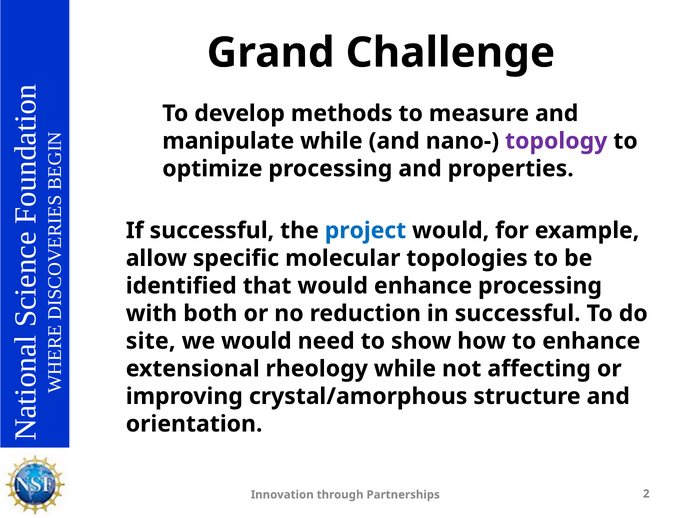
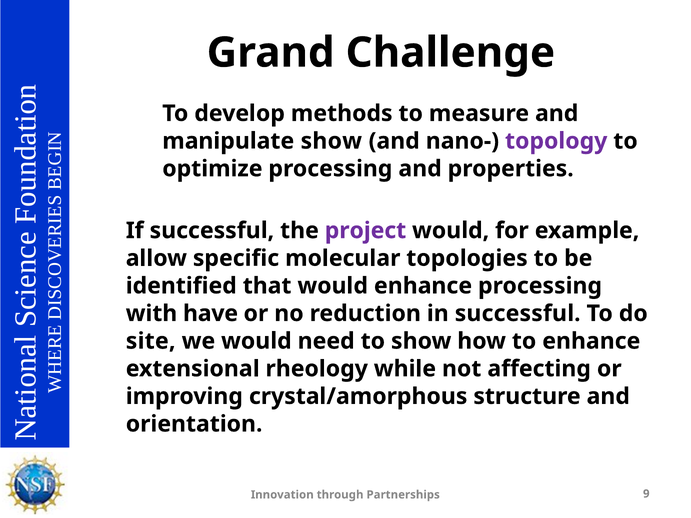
manipulate while: while -> show
project colour: blue -> purple
both: both -> have
2: 2 -> 9
